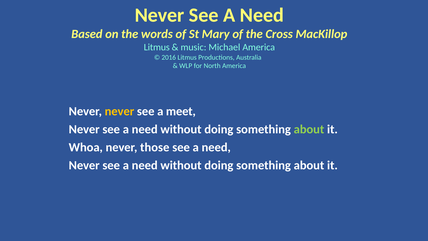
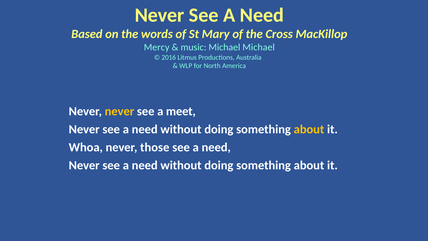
Litmus at (157, 47): Litmus -> Mercy
Michael America: America -> Michael
about at (309, 129) colour: light green -> yellow
